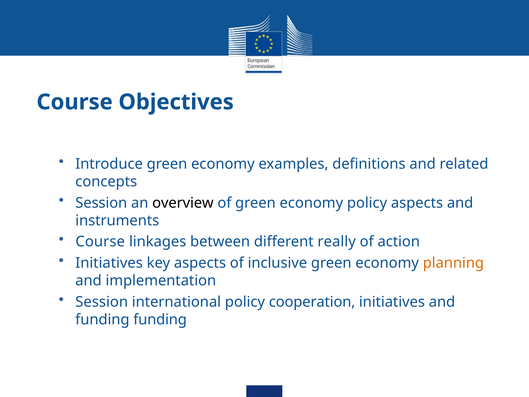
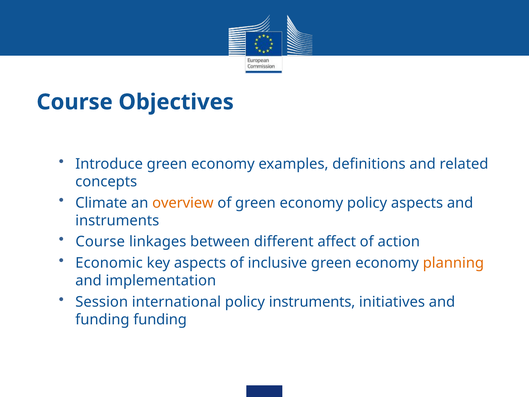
Session at (101, 203): Session -> Climate
overview colour: black -> orange
really: really -> affect
Initiatives at (109, 263): Initiatives -> Economic
policy cooperation: cooperation -> instruments
